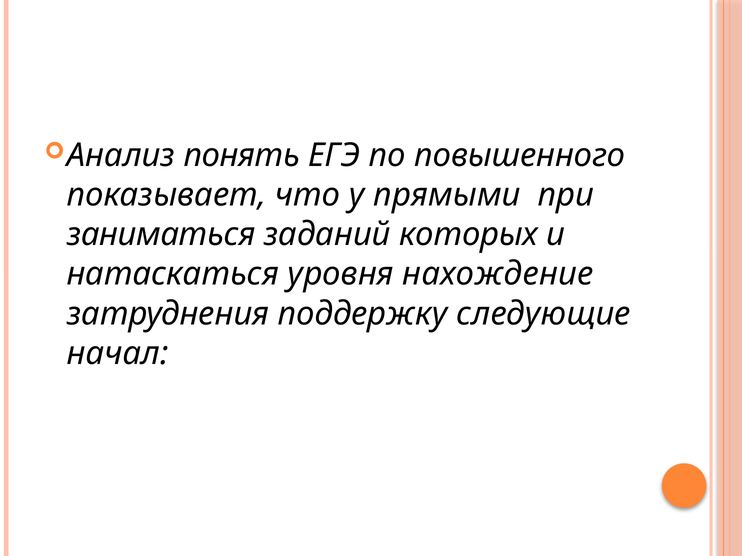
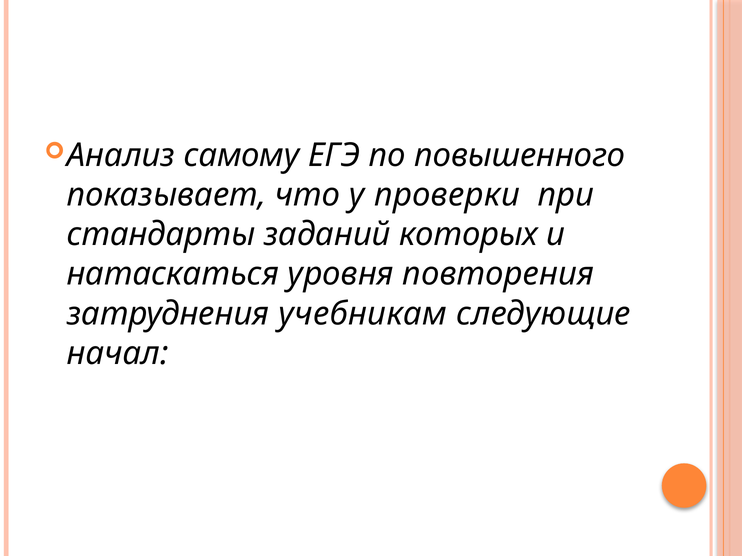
понять: понять -> самому
прямыми: прямыми -> проверки
заниматься: заниматься -> стандарты
нахождение: нахождение -> повторения
поддержку: поддержку -> учебникам
